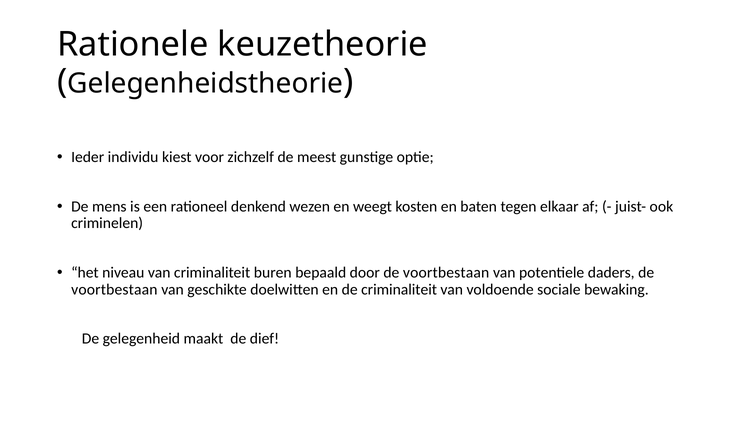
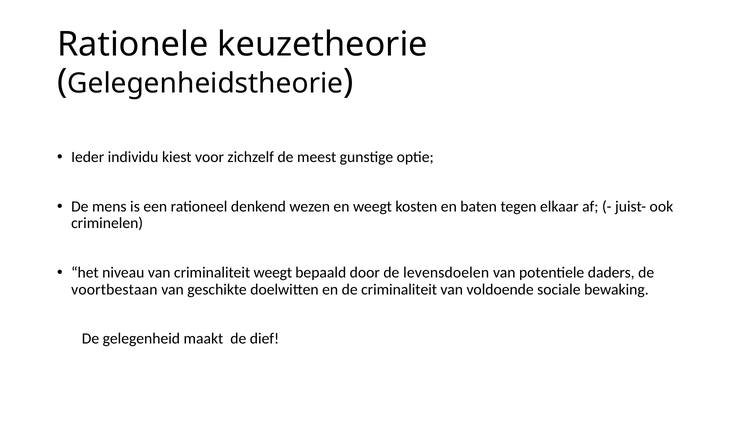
criminaliteit buren: buren -> weegt
door de voortbestaan: voortbestaan -> levensdoelen
